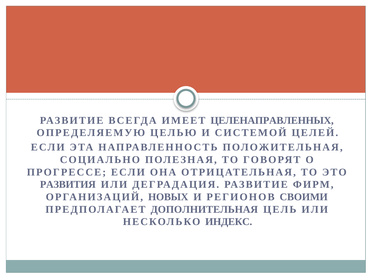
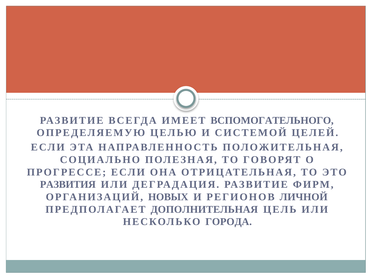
ЦЕЛЕНАПРАВЛЕННЫХ: ЦЕЛЕНАПРАВЛЕННЫХ -> ВСПОМОГАТЕЛЬНОГО
СВОИМИ: СВОИМИ -> ЛИЧНОЙ
ИНДЕКС: ИНДЕКС -> ГОРОДА
